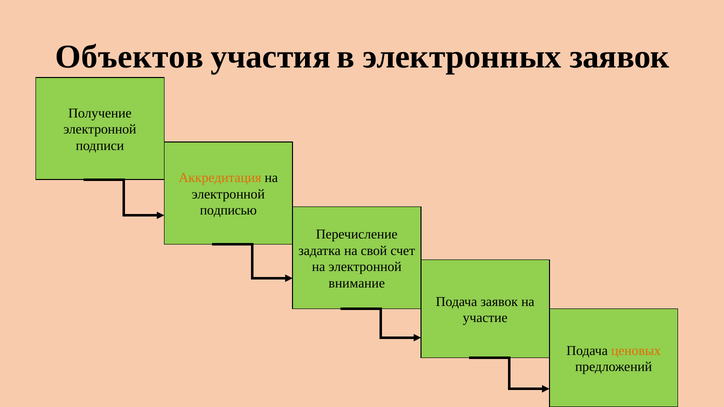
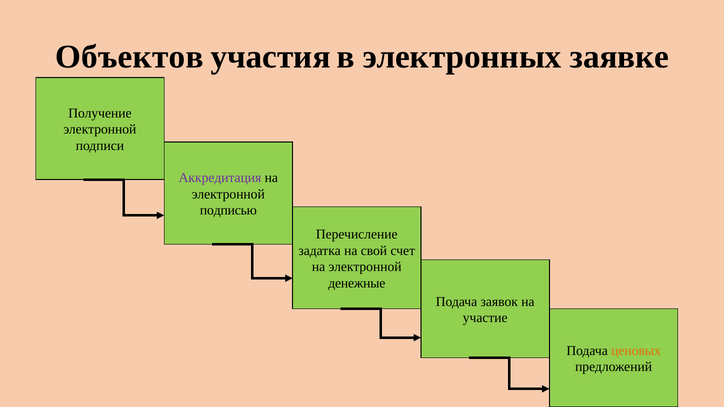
электронных заявок: заявок -> заявке
Аккредитация colour: orange -> purple
внимание: внимание -> денежные
